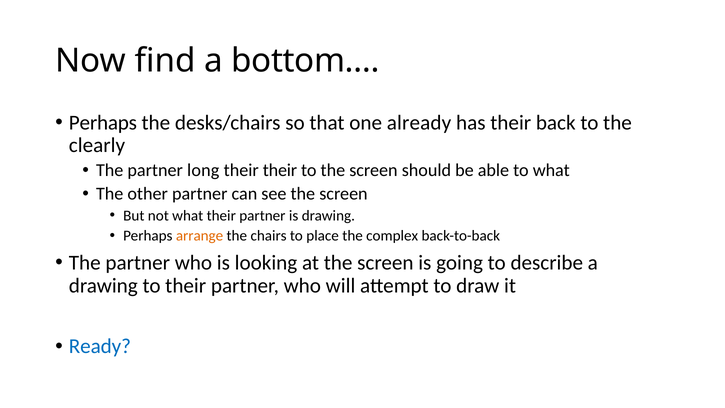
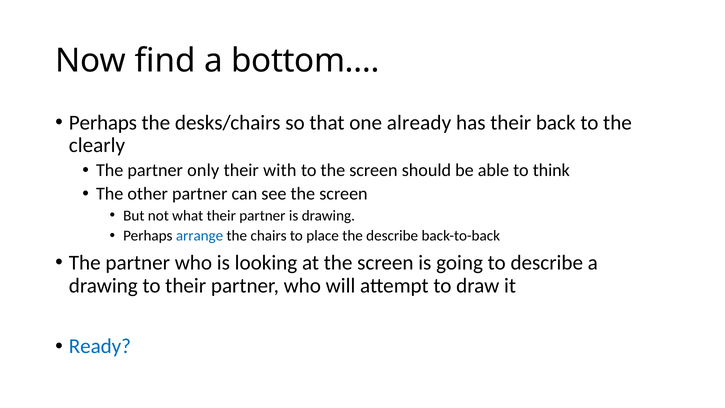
long: long -> only
their their: their -> with
to what: what -> think
arrange colour: orange -> blue
the complex: complex -> describe
